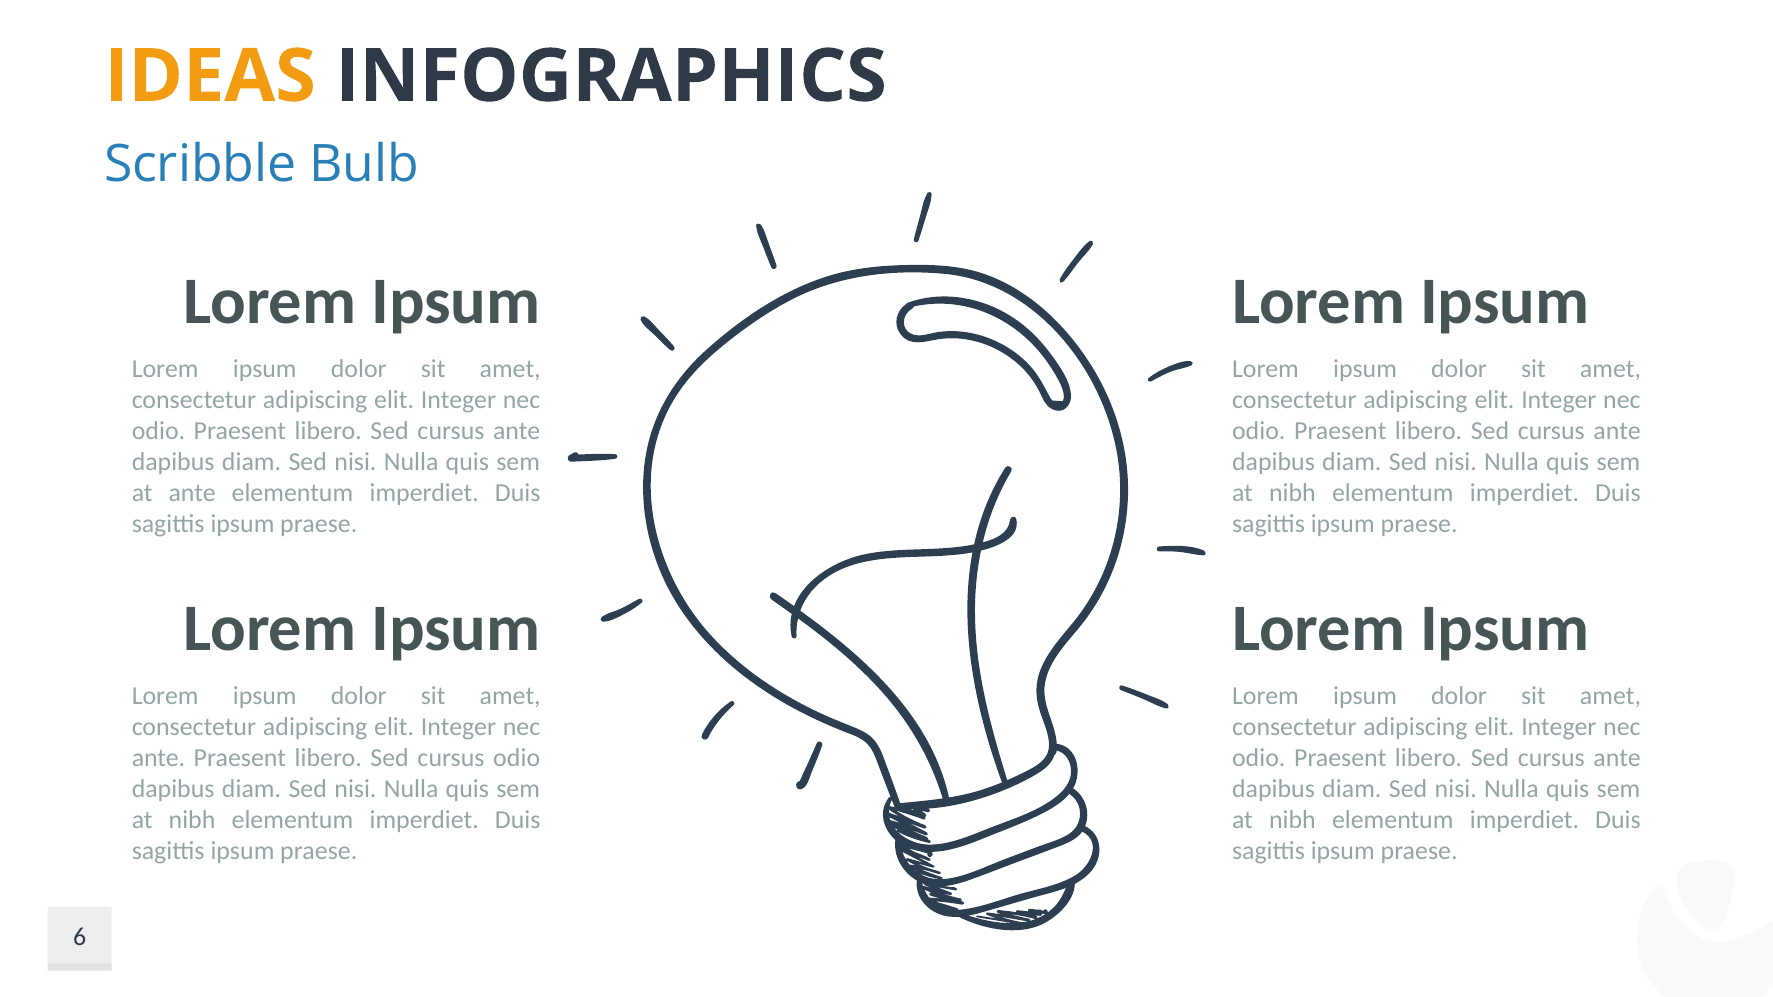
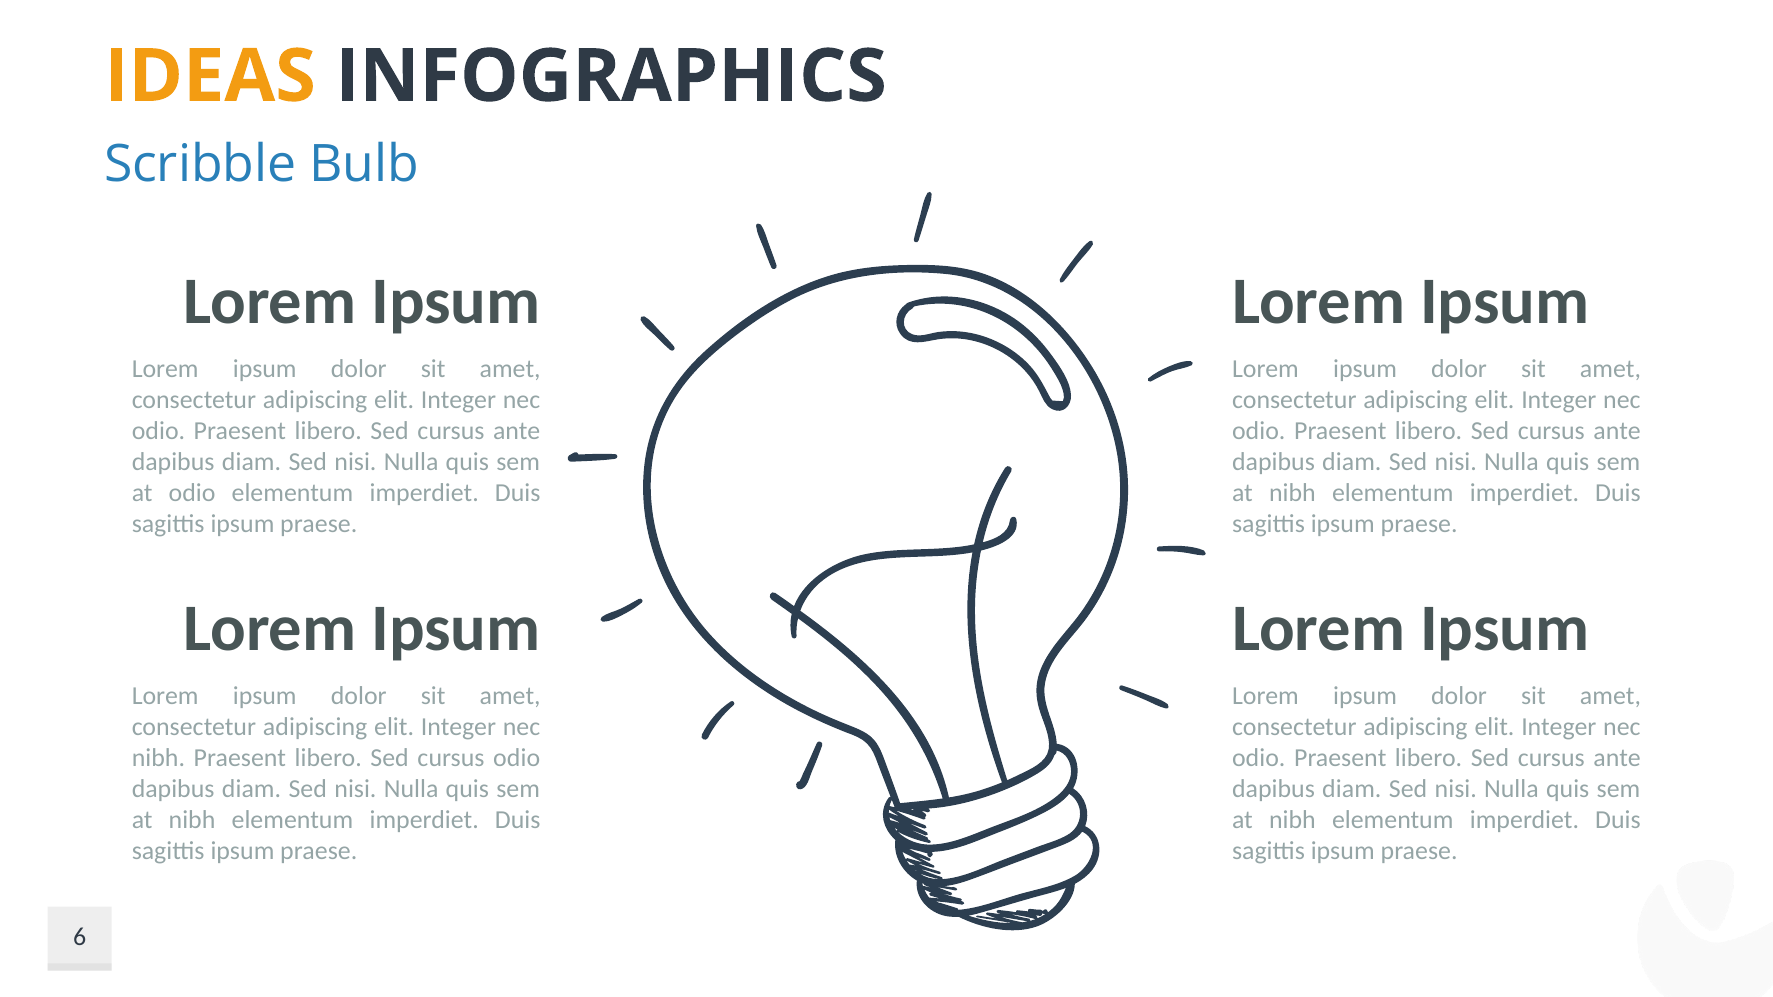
at ante: ante -> odio
ante at (159, 758): ante -> nibh
